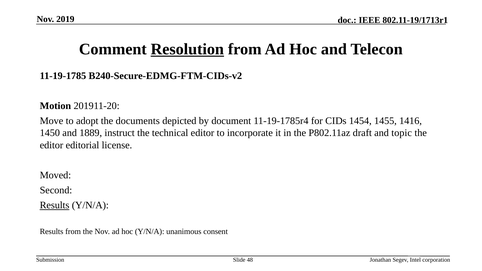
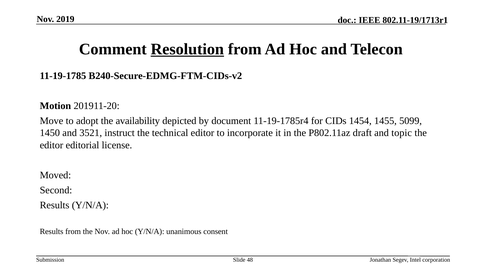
documents: documents -> availability
1416: 1416 -> 5099
1889: 1889 -> 3521
Results at (55, 205) underline: present -> none
